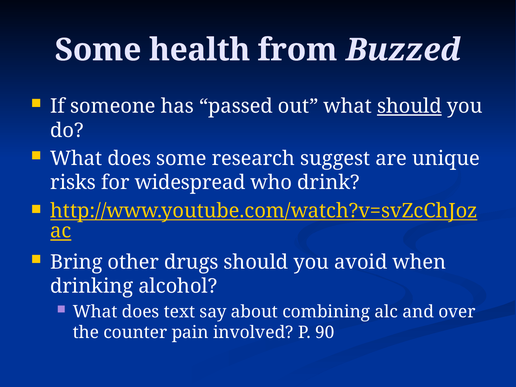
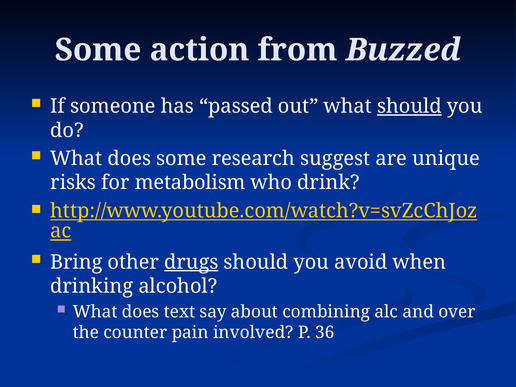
health: health -> action
widespread: widespread -> metabolism
drugs underline: none -> present
90: 90 -> 36
